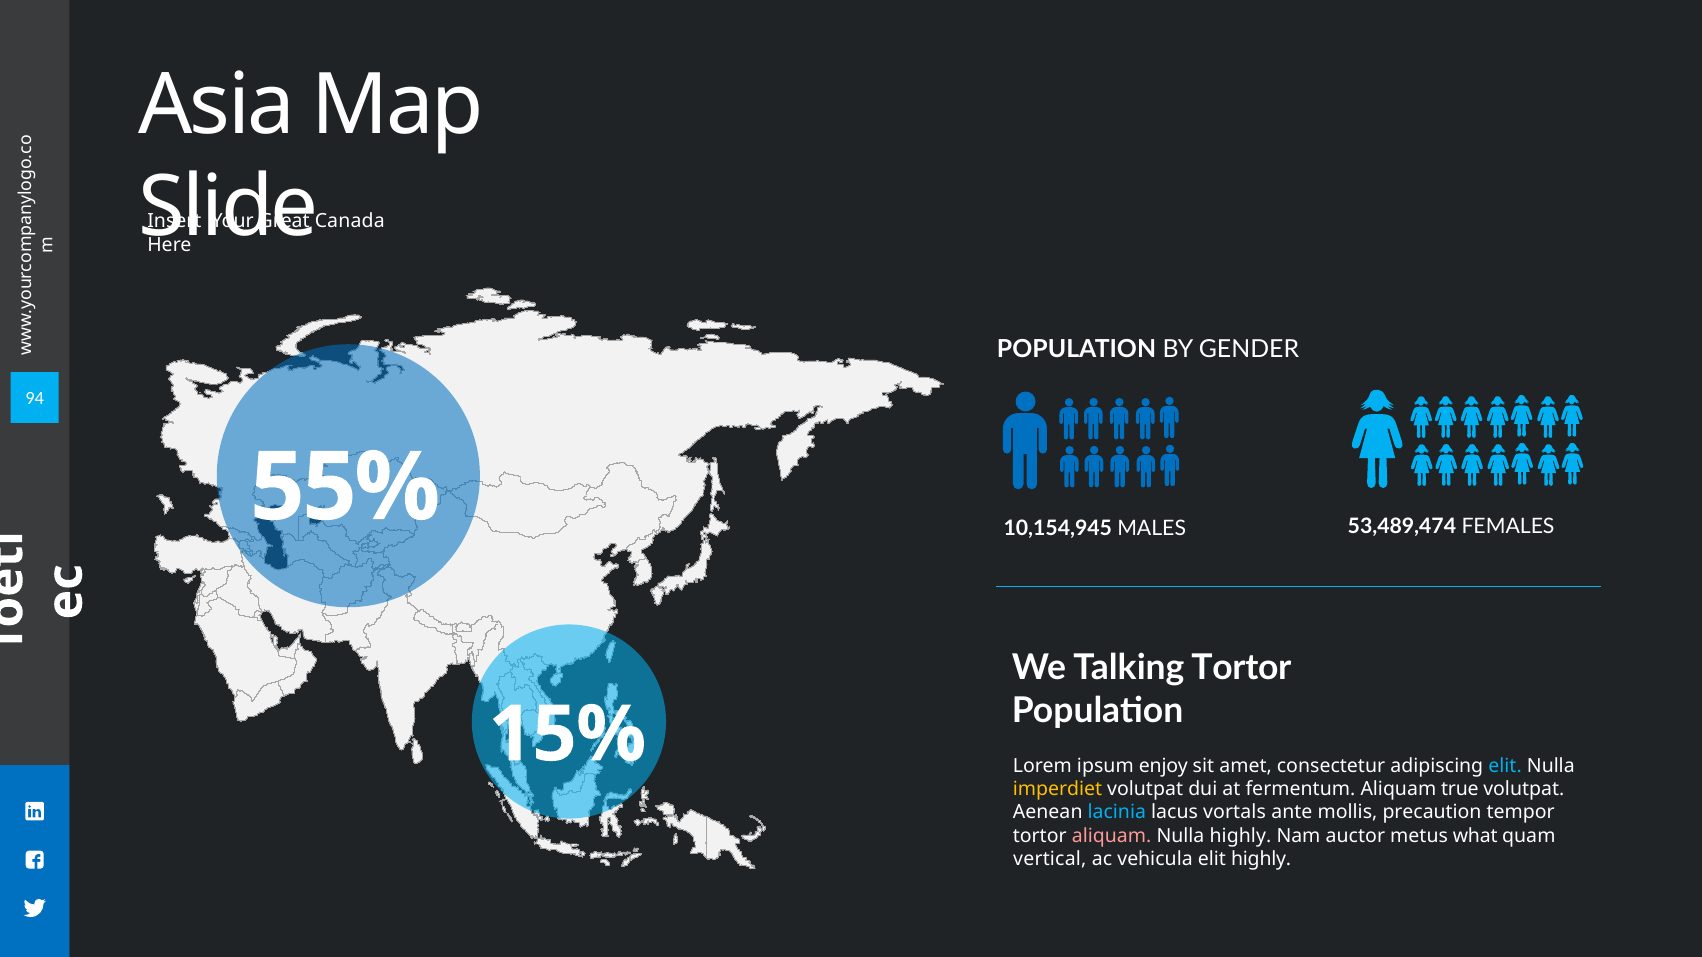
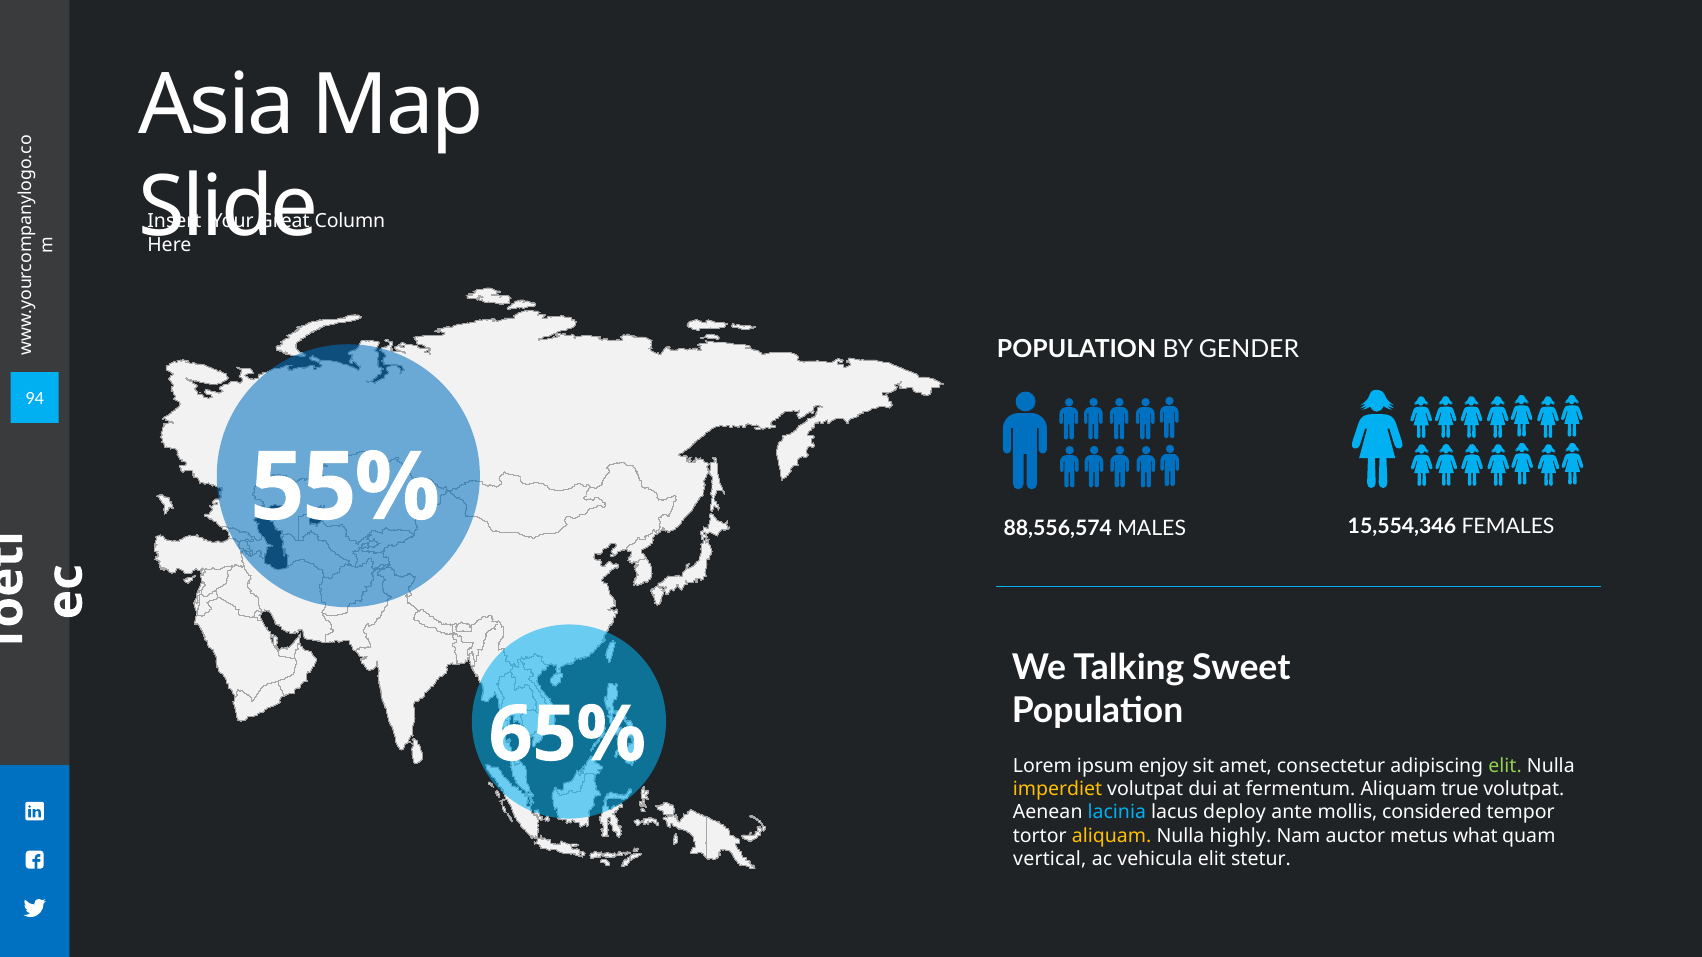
Canada: Canada -> Column
10,154,945: 10,154,945 -> 88,556,574
53,489,474: 53,489,474 -> 15,554,346
Talking Tortor: Tortor -> Sweet
15%: 15% -> 65%
elit at (1505, 766) colour: light blue -> light green
vortals: vortals -> deploy
precaution: precaution -> considered
aliquam at (1112, 836) colour: pink -> yellow
elit highly: highly -> stetur
